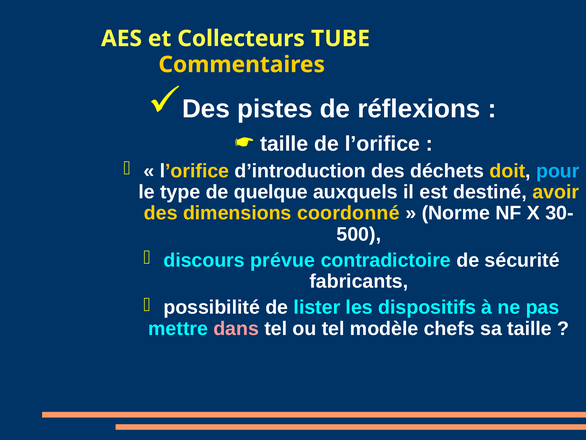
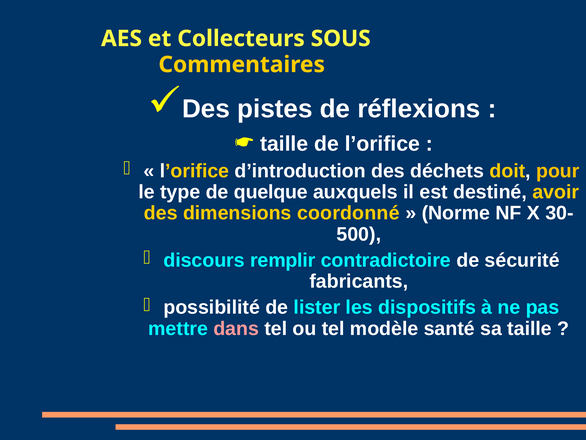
TUBE: TUBE -> SOUS
pour colour: light blue -> yellow
prévue: prévue -> remplir
chefs: chefs -> santé
